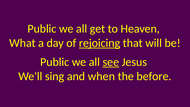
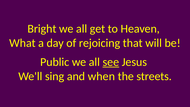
Public at (42, 29): Public -> Bright
rejoicing underline: present -> none
before: before -> streets
